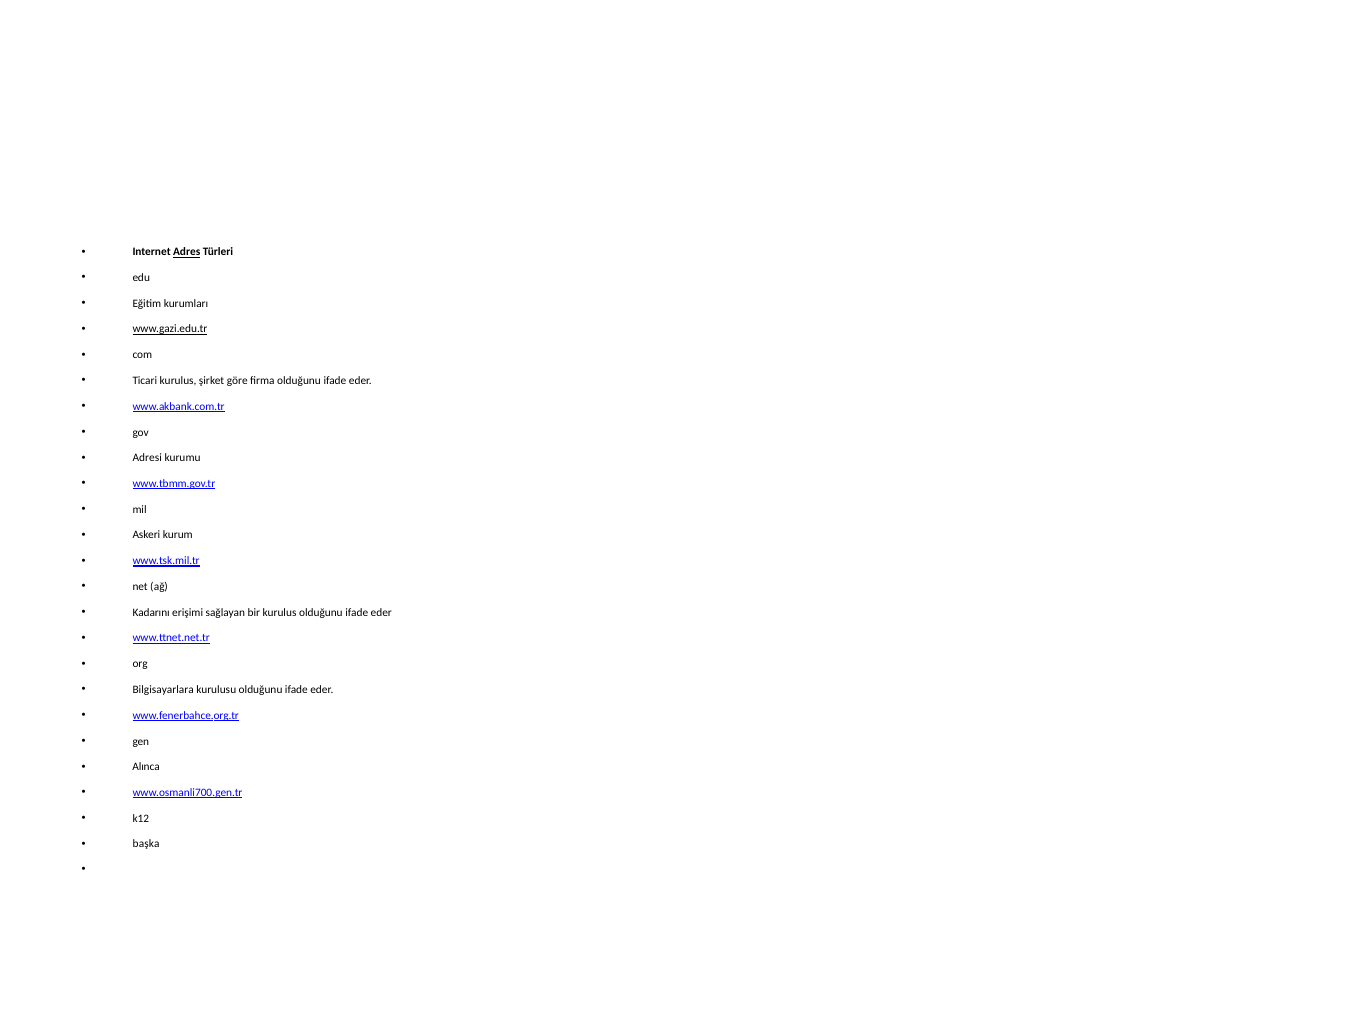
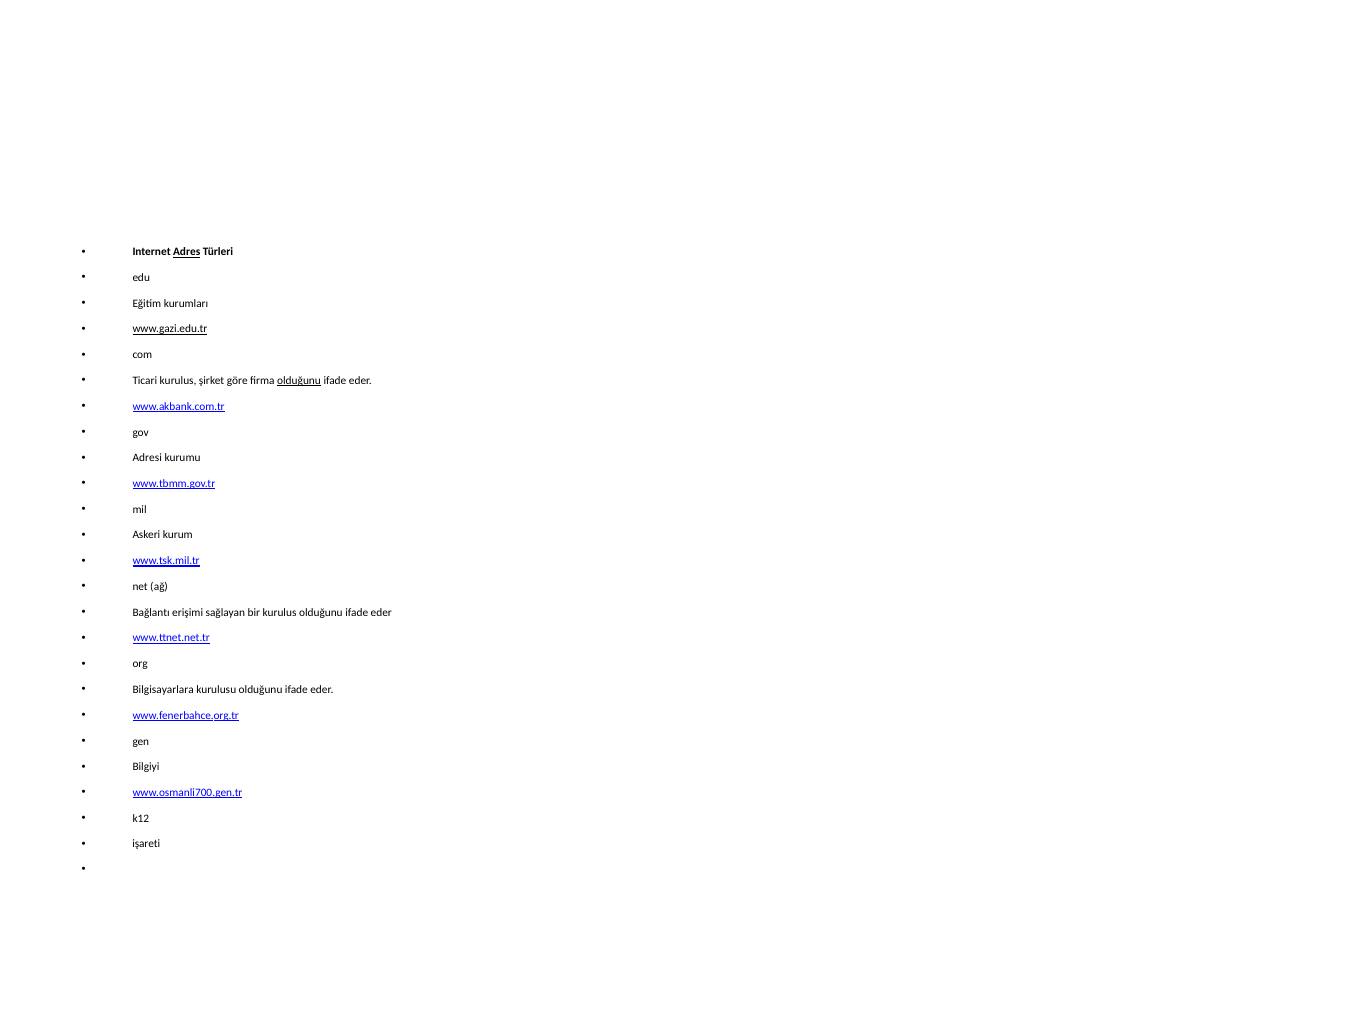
olduğunu at (299, 381) underline: none -> present
Kadarını: Kadarını -> Bağlantı
Alınca: Alınca -> Bilgiyi
başka: başka -> işareti
